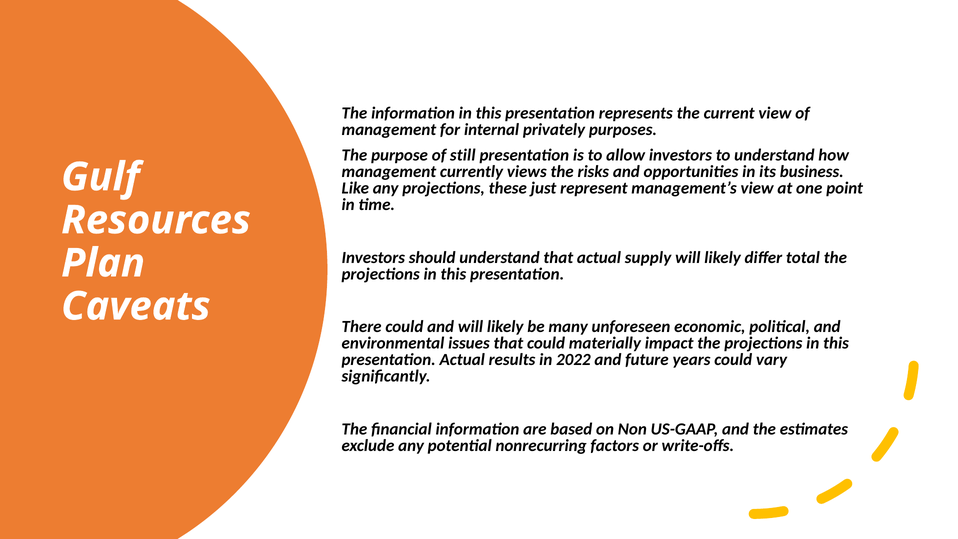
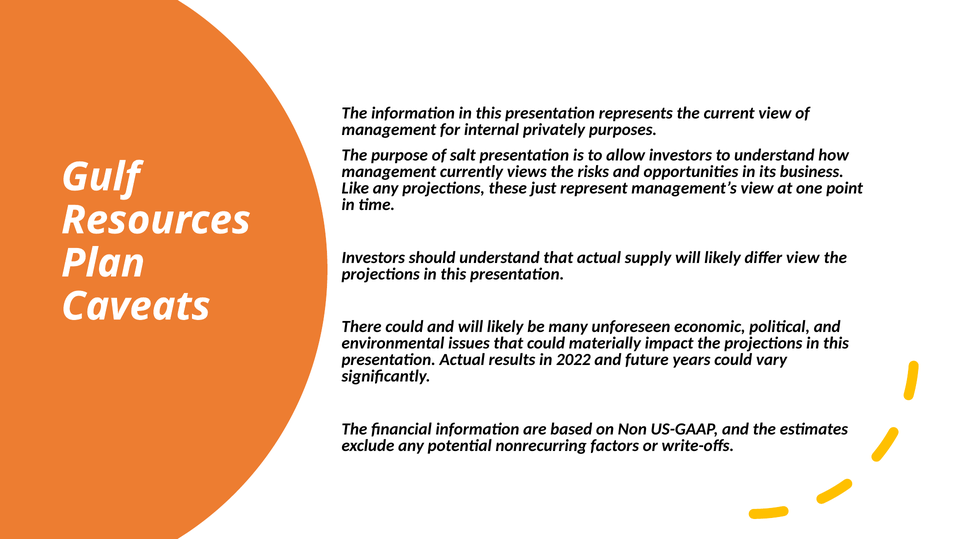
still: still -> salt
differ total: total -> view
